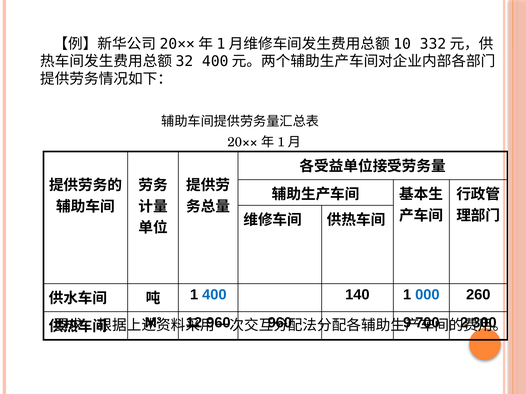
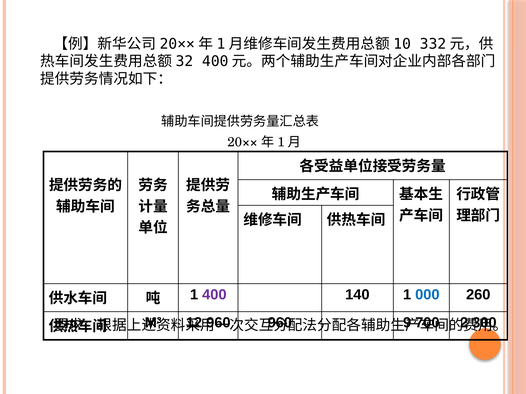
400 colour: blue -> purple
